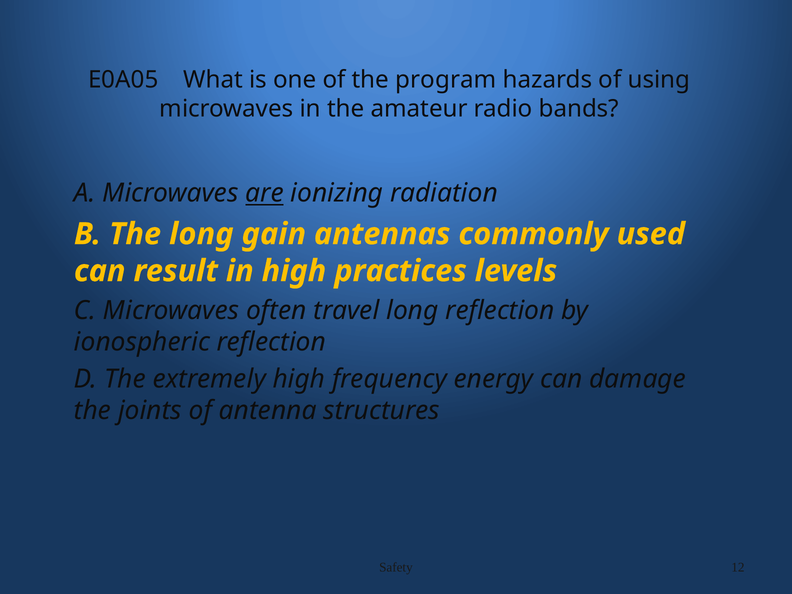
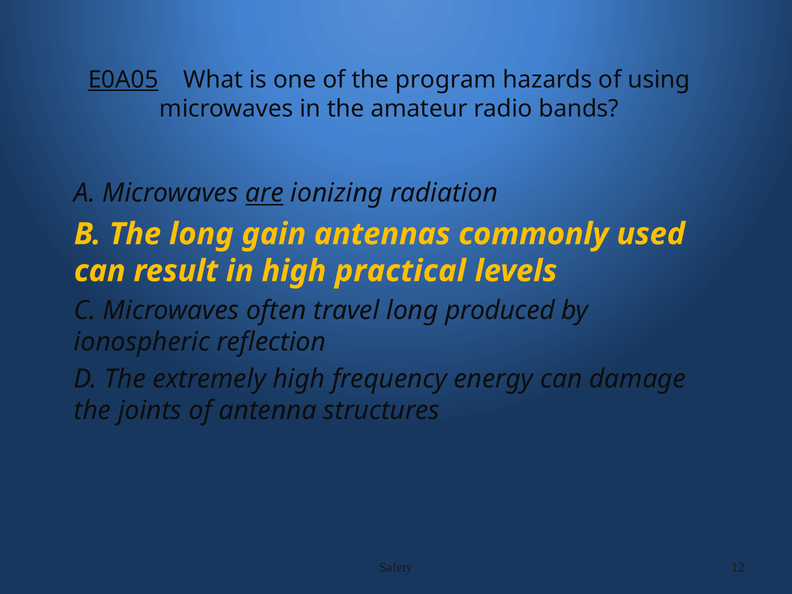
E0A05 underline: none -> present
practices: practices -> practical
long reflection: reflection -> produced
